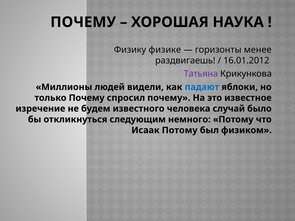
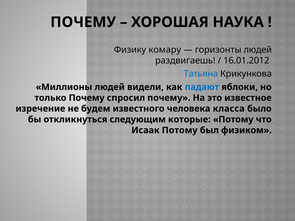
физике: физике -> комару
горизонты менее: менее -> людей
Татьяна colour: purple -> blue
случай: случай -> класса
немного: немного -> которые
